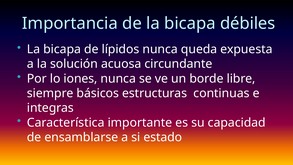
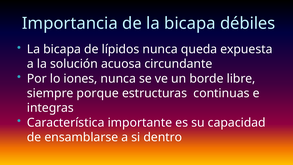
básicos: básicos -> porque
estado: estado -> dentro
